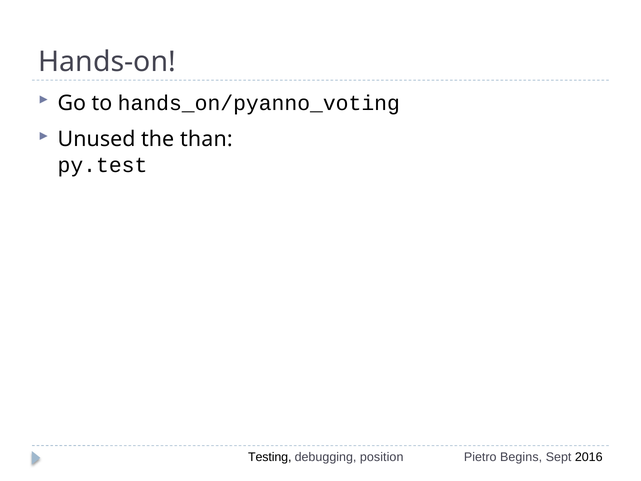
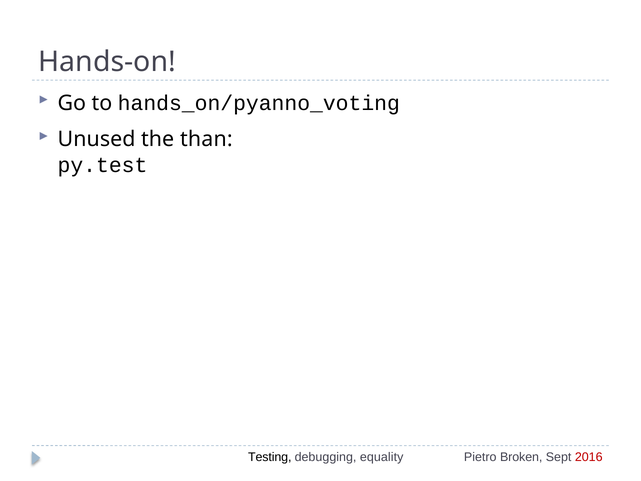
position: position -> equality
Begins: Begins -> Broken
2016 colour: black -> red
